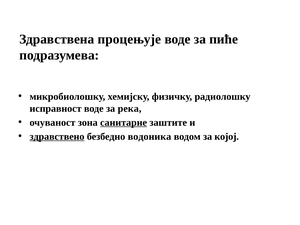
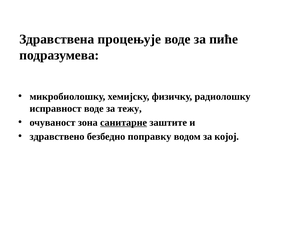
река: река -> тежу
здравствено underline: present -> none
водоника: водоника -> поправку
